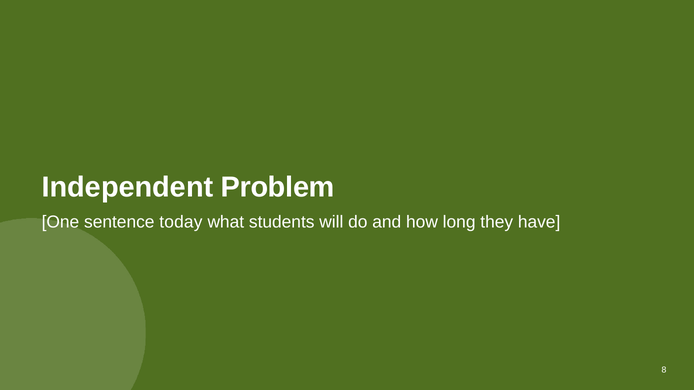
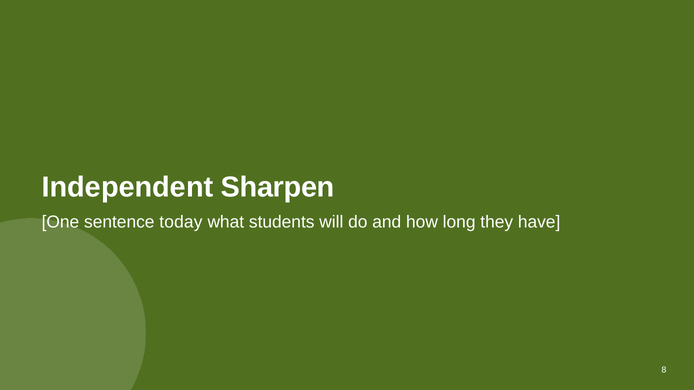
Problem: Problem -> Sharpen
